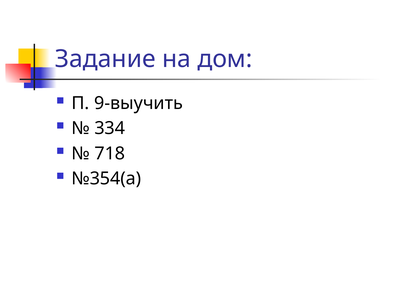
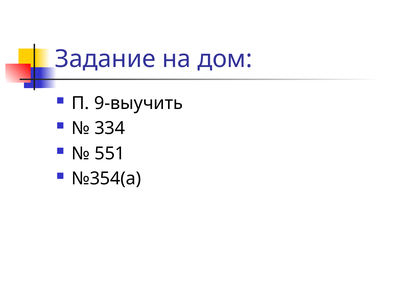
718: 718 -> 551
